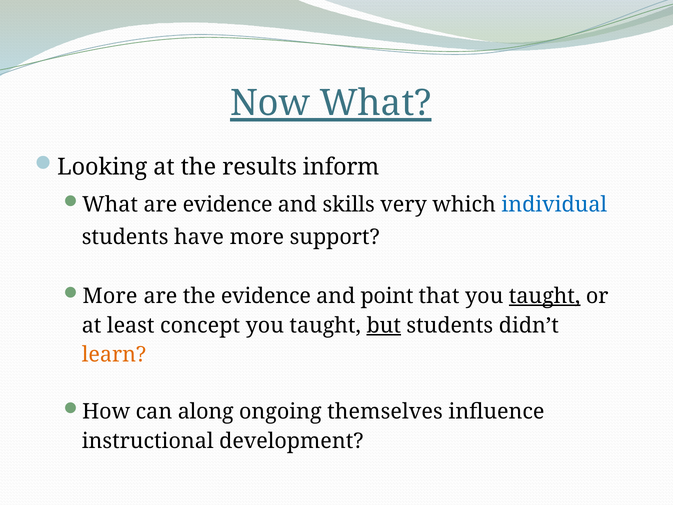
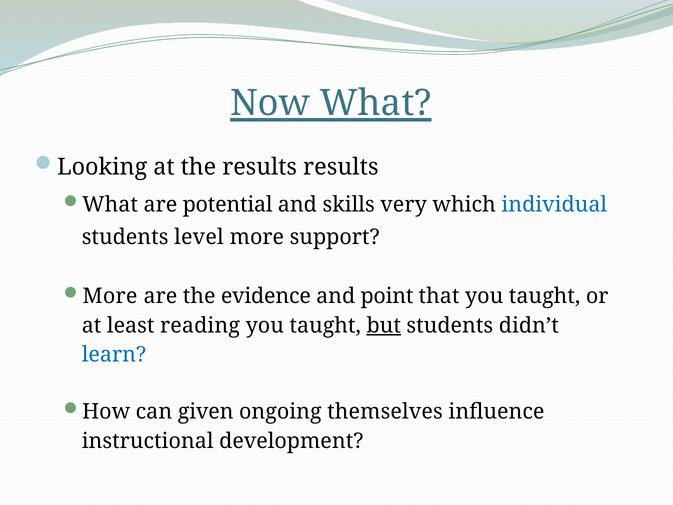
results inform: inform -> results
are evidence: evidence -> potential
have: have -> level
taught at (545, 296) underline: present -> none
concept: concept -> reading
learn colour: orange -> blue
along: along -> given
